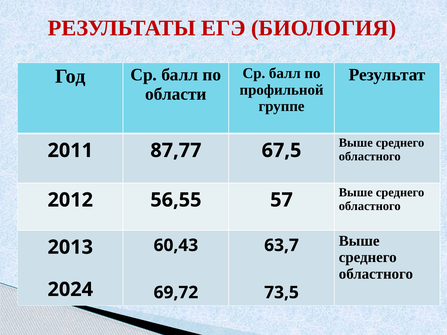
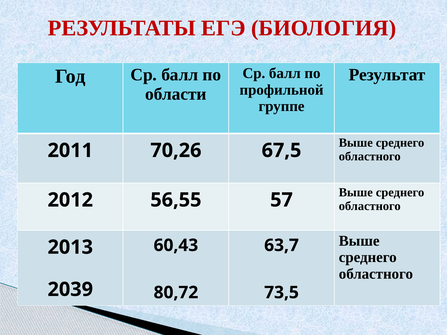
87,77: 87,77 -> 70,26
2024: 2024 -> 2039
69,72: 69,72 -> 80,72
